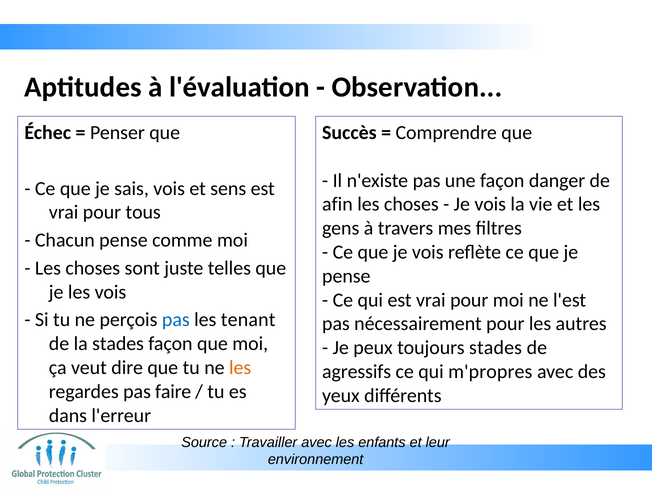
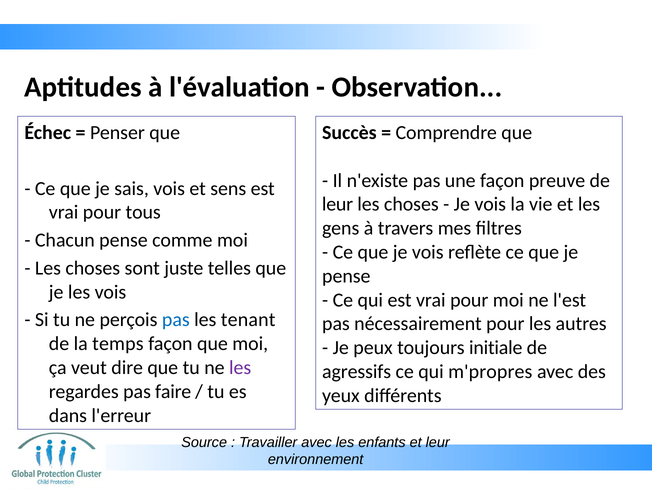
danger: danger -> preuve
afin at (337, 204): afin -> leur
la stades: stades -> temps
toujours stades: stades -> initiale
les at (240, 368) colour: orange -> purple
